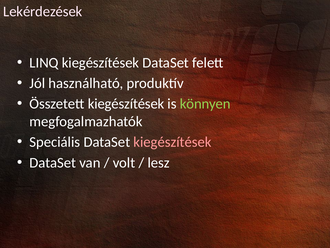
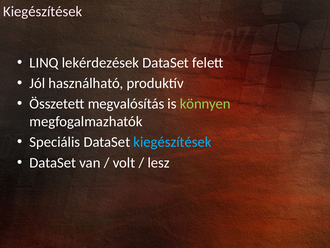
Lekérdezések at (43, 11): Lekérdezések -> Kiegészítések
LINQ kiegészítések: kiegészítések -> lekérdezések
Összetett kiegészítések: kiegészítések -> megvalósítás
kiegészítések at (172, 142) colour: pink -> light blue
